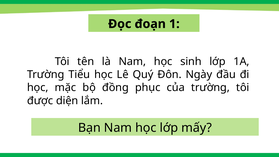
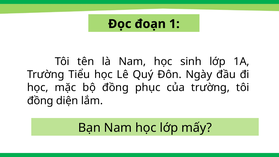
được at (40, 101): được -> đồng
